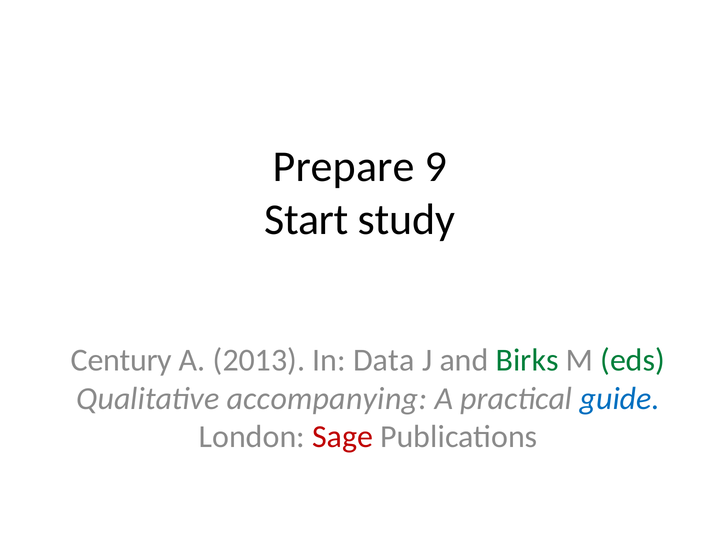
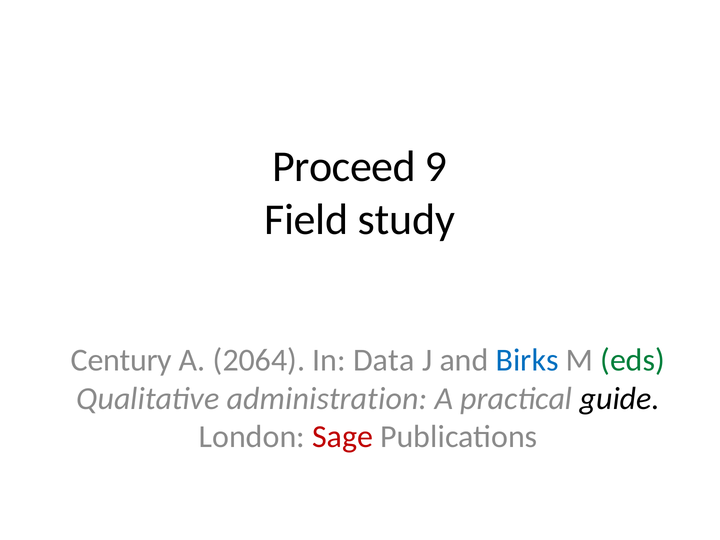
Prepare: Prepare -> Proceed
Start: Start -> Field
2013: 2013 -> 2064
Birks colour: green -> blue
accompanying: accompanying -> administration
guide colour: blue -> black
